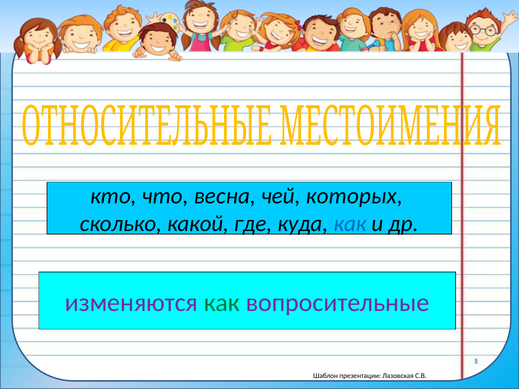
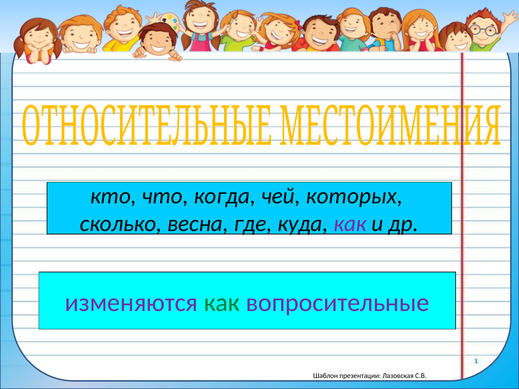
весна: весна -> когда
какой: какой -> весна
как at (350, 224) colour: blue -> purple
